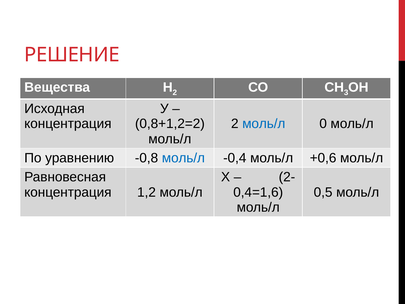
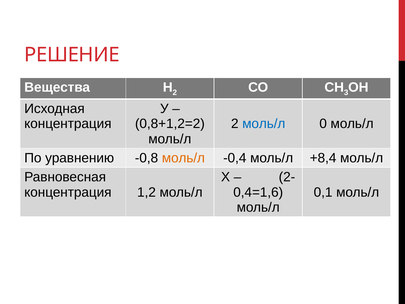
моль/л at (183, 158) colour: blue -> orange
+0,6: +0,6 -> +8,4
0,5: 0,5 -> 0,1
